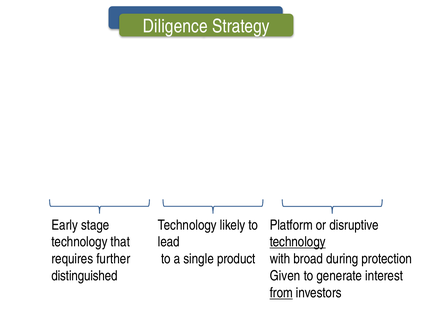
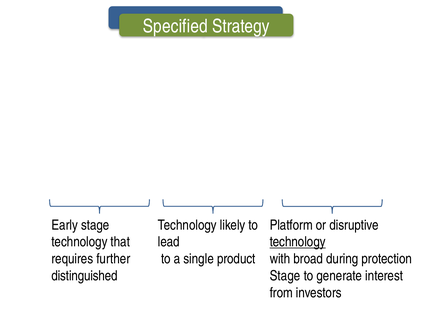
Diligence: Diligence -> Specified
Given at (285, 276): Given -> Stage
from underline: present -> none
